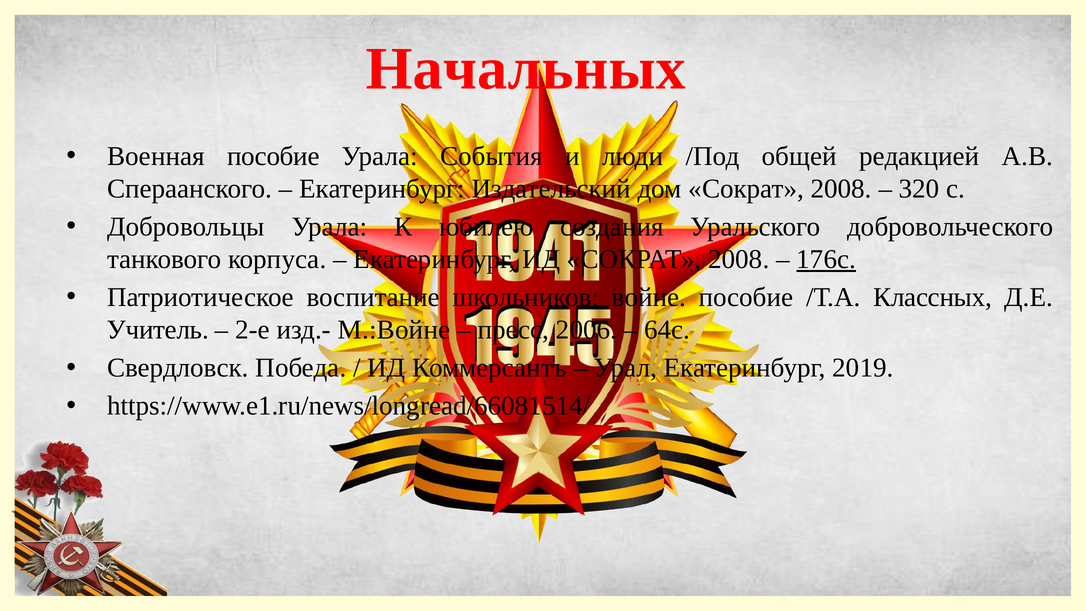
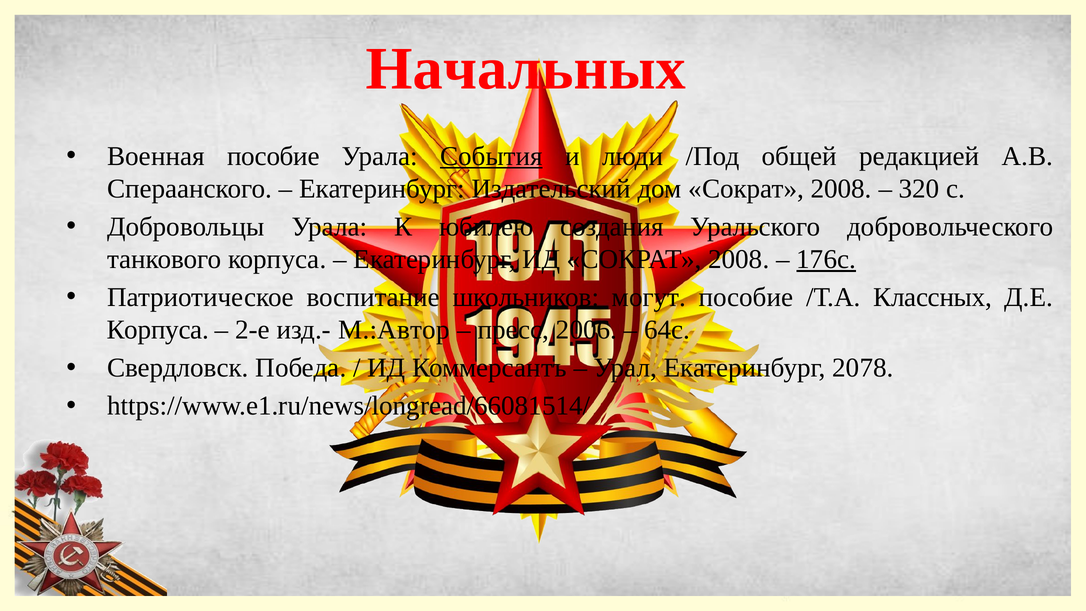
События underline: none -> present
войне: войне -> могут
Учитель at (158, 330): Учитель -> Корпуса
М.:Войне: М.:Войне -> М.:Автор
2019: 2019 -> 2078
